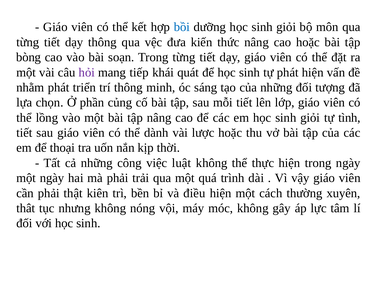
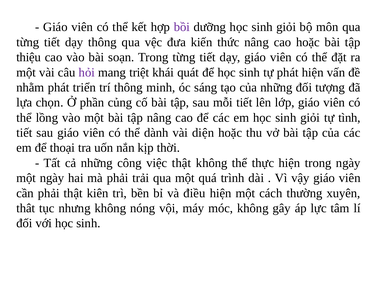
bồi colour: blue -> purple
bòng: bòng -> thiệu
tiếp: tiếp -> triệt
lược: lược -> diện
việc luật: luật -> thật
